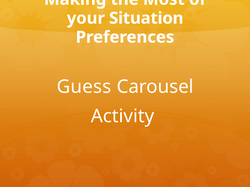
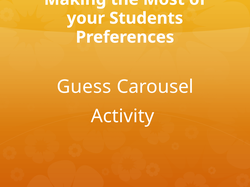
Situation: Situation -> Students
